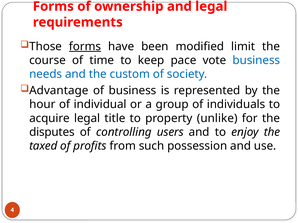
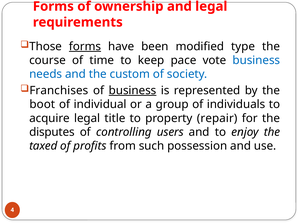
limit: limit -> type
Advantage: Advantage -> Franchises
business at (133, 91) underline: none -> present
hour: hour -> boot
unlike: unlike -> repair
